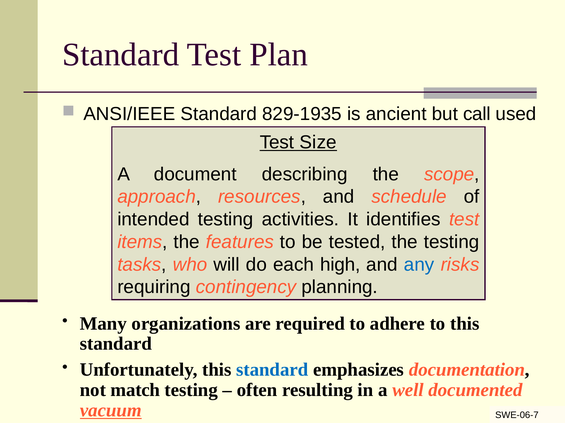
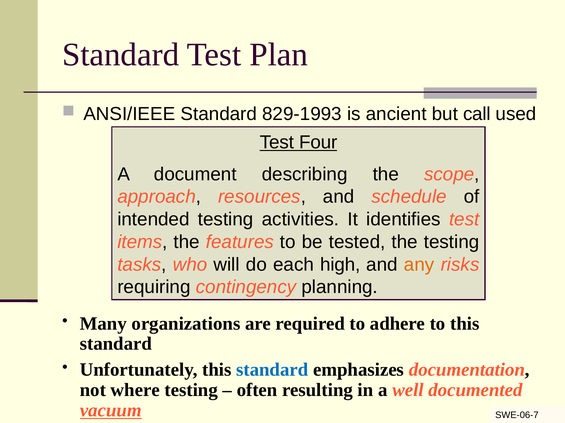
829-1935: 829-1935 -> 829-1993
Size: Size -> Four
any colour: blue -> orange
match: match -> where
